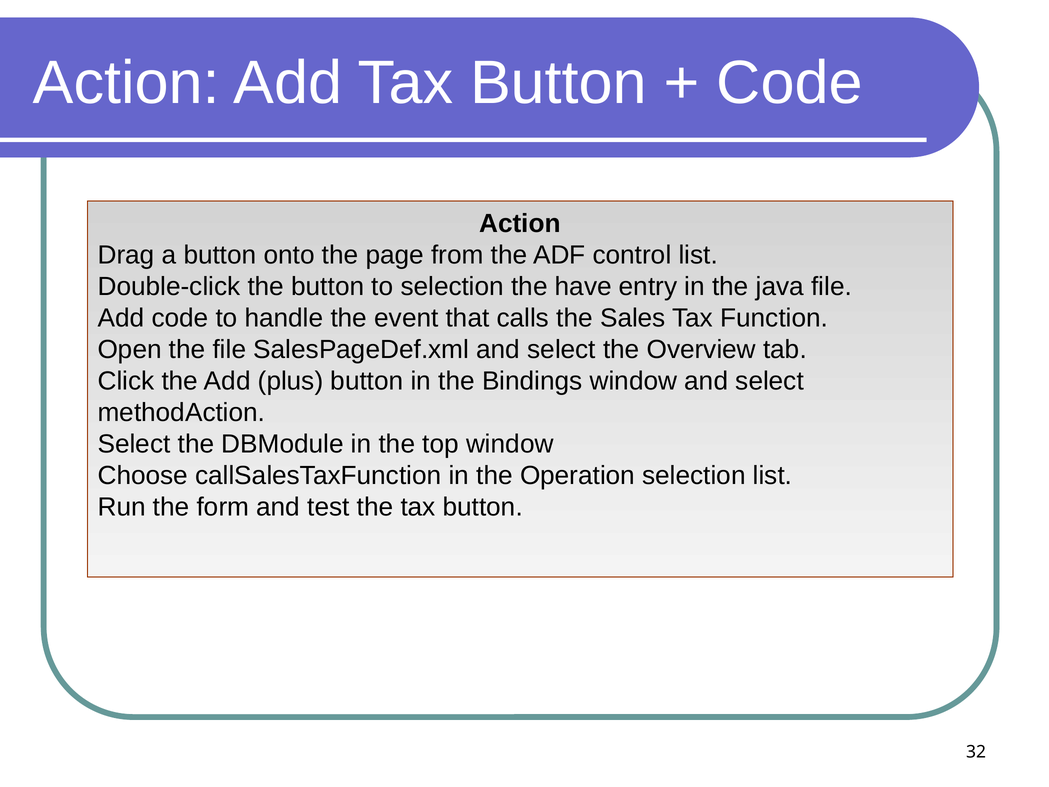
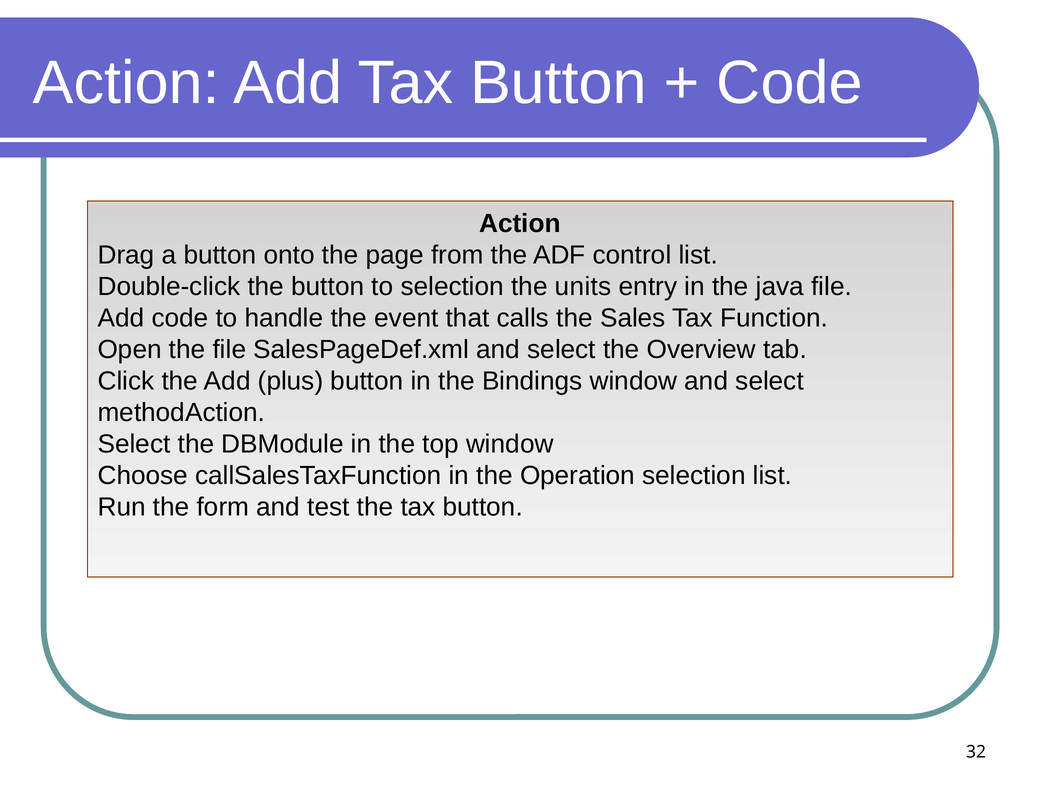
have: have -> units
